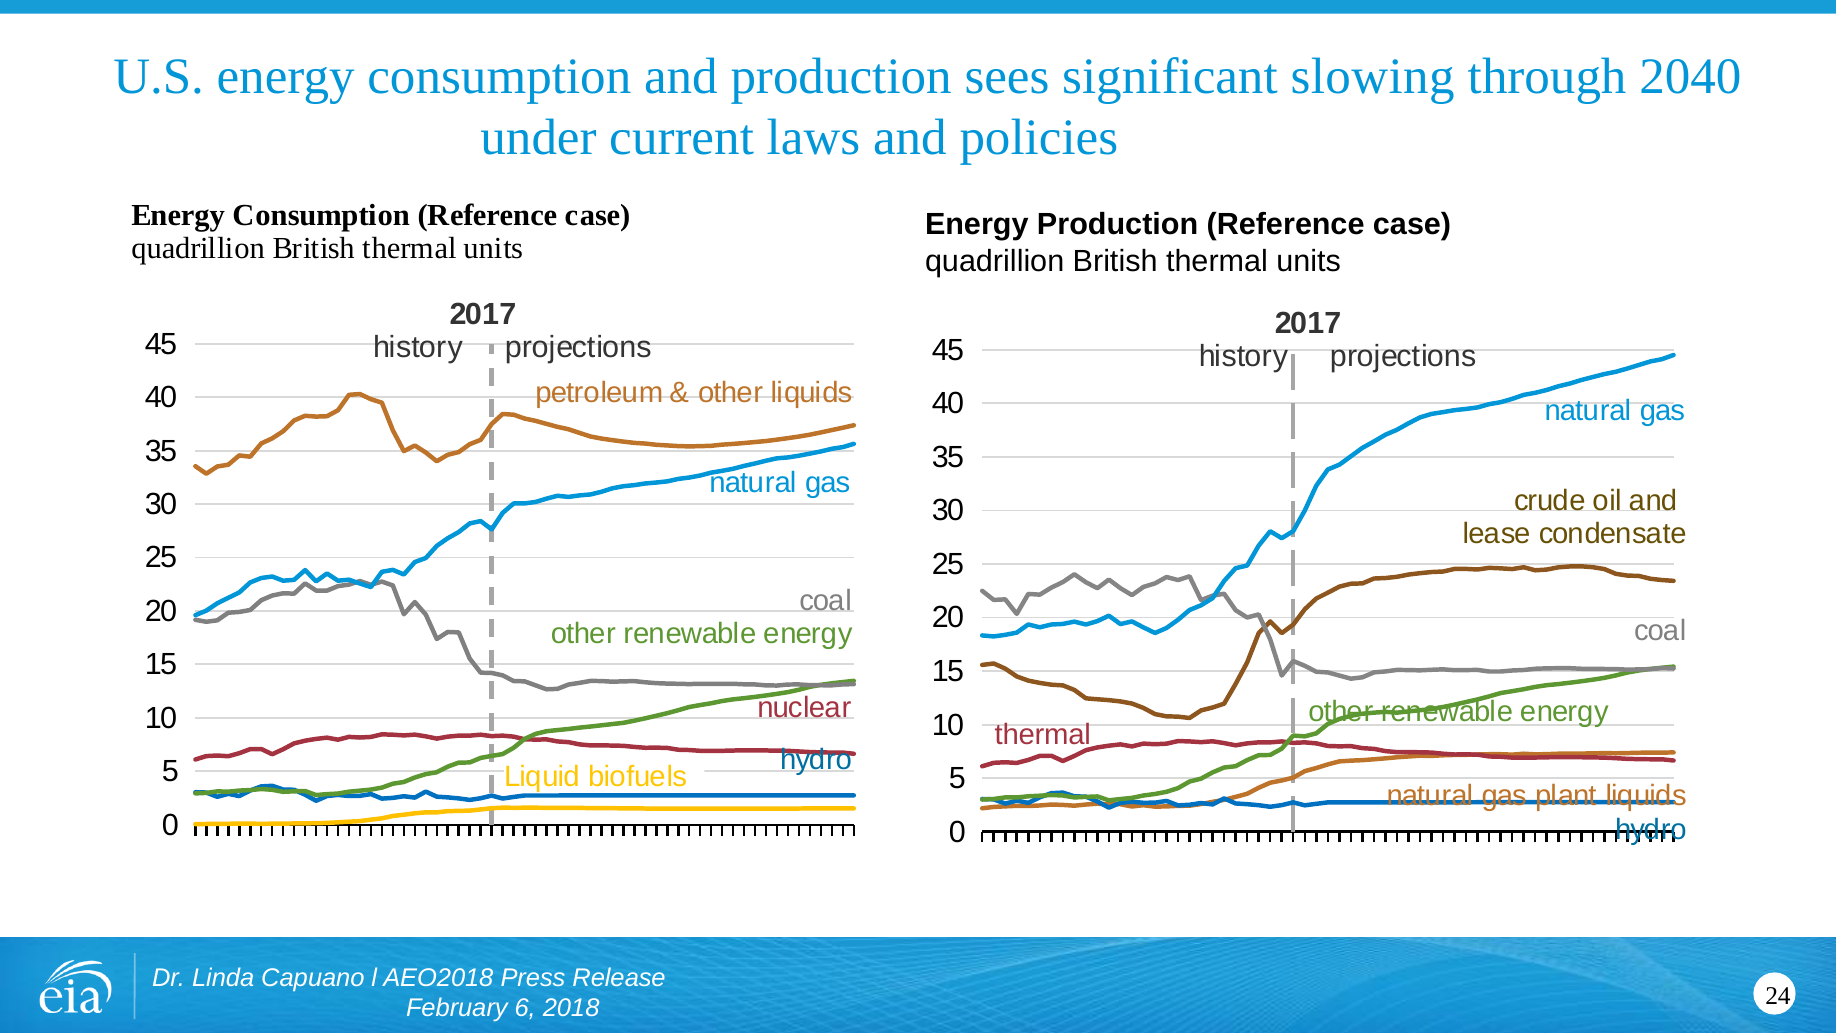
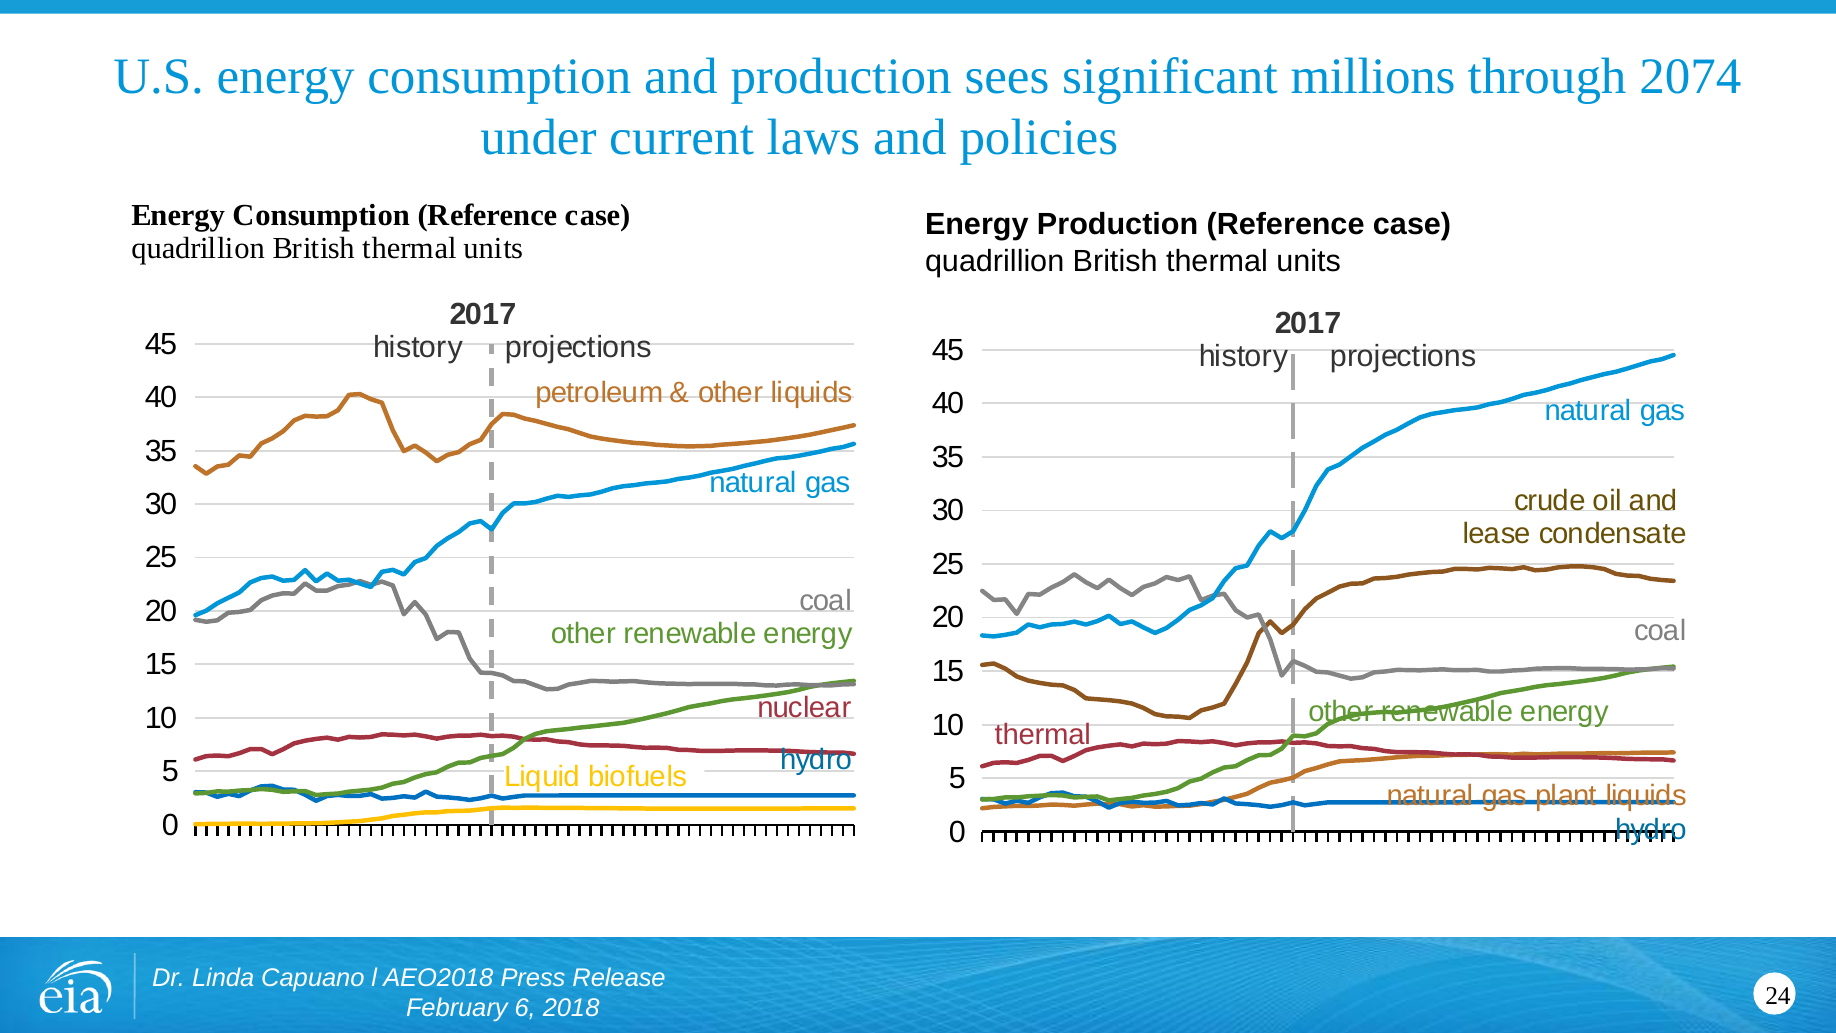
slowing: slowing -> millions
2040: 2040 -> 2074
